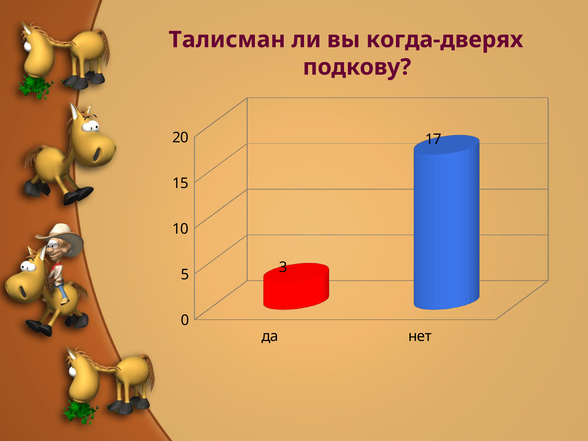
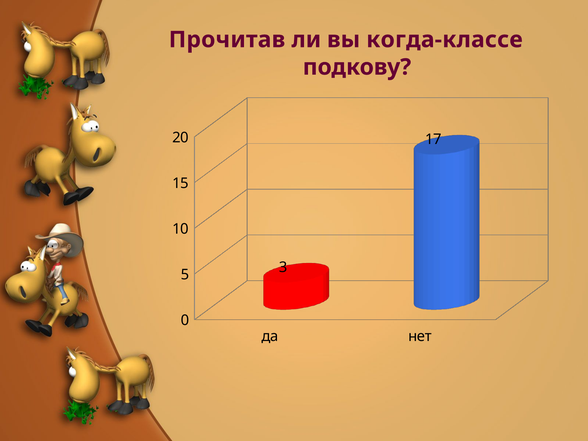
Талисман: Талисман -> Прочитав
когда-дверях: когда-дверях -> когда-классе
